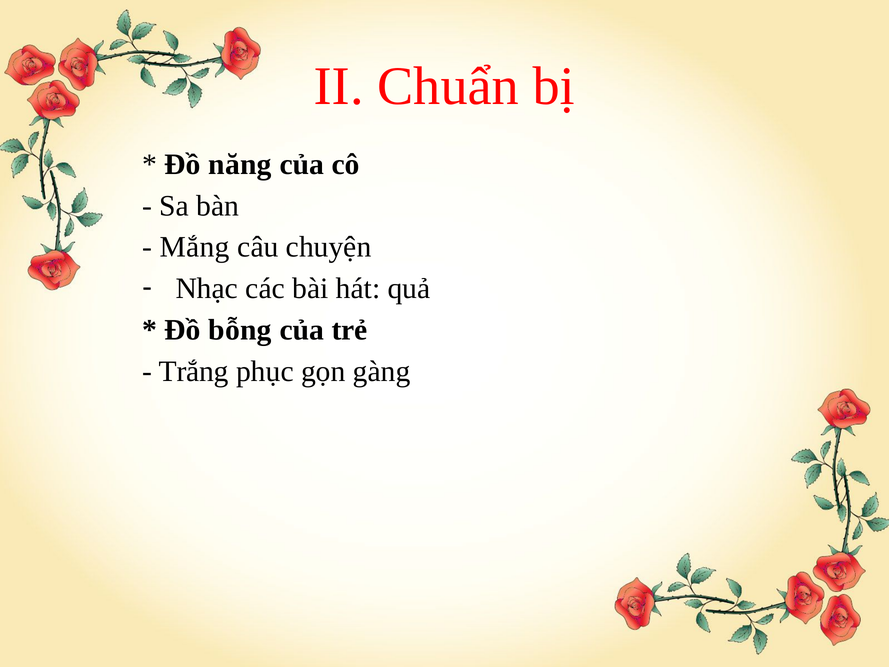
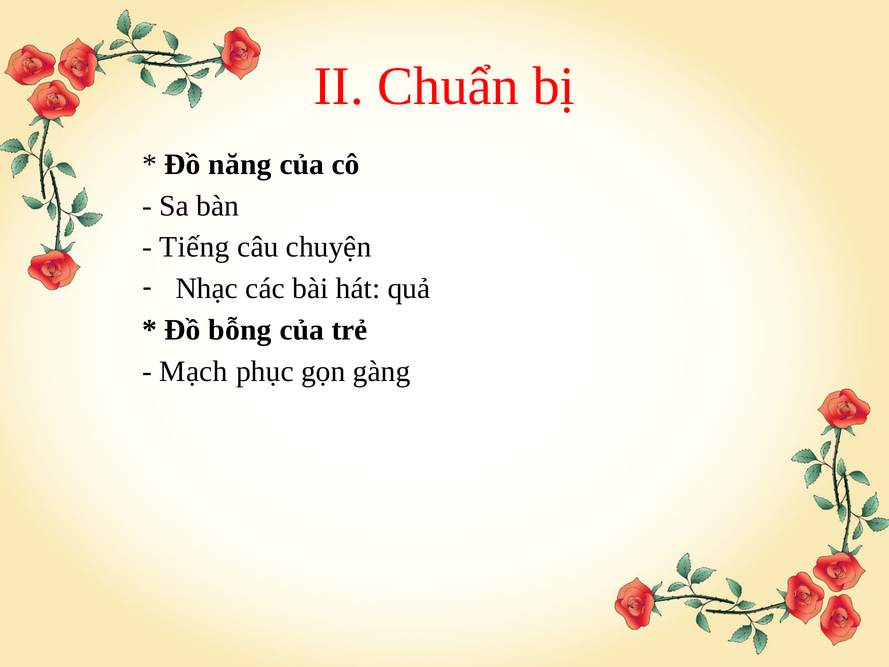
Mắng: Mắng -> Tiếng
Trắng: Trắng -> Mạch
